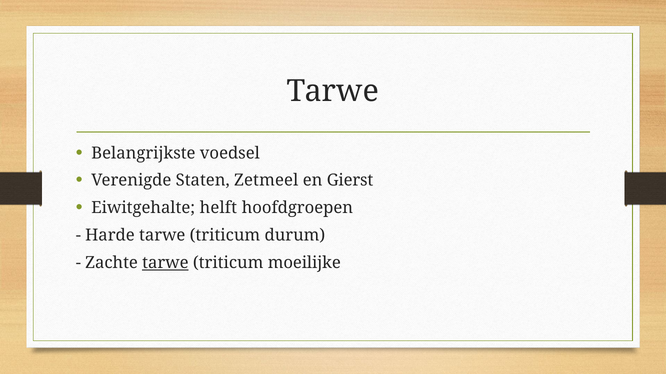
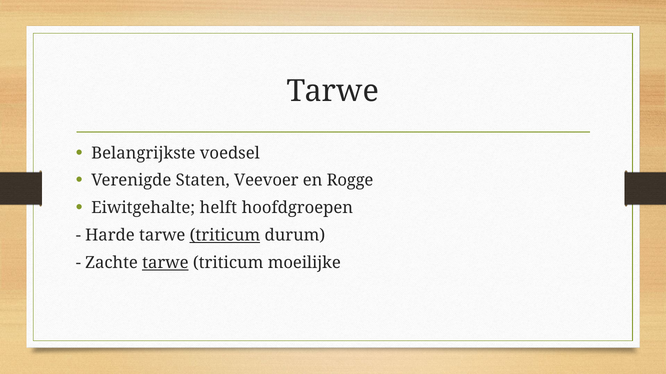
Zetmeel: Zetmeel -> Veevoer
Gierst: Gierst -> Rogge
triticum at (225, 236) underline: none -> present
